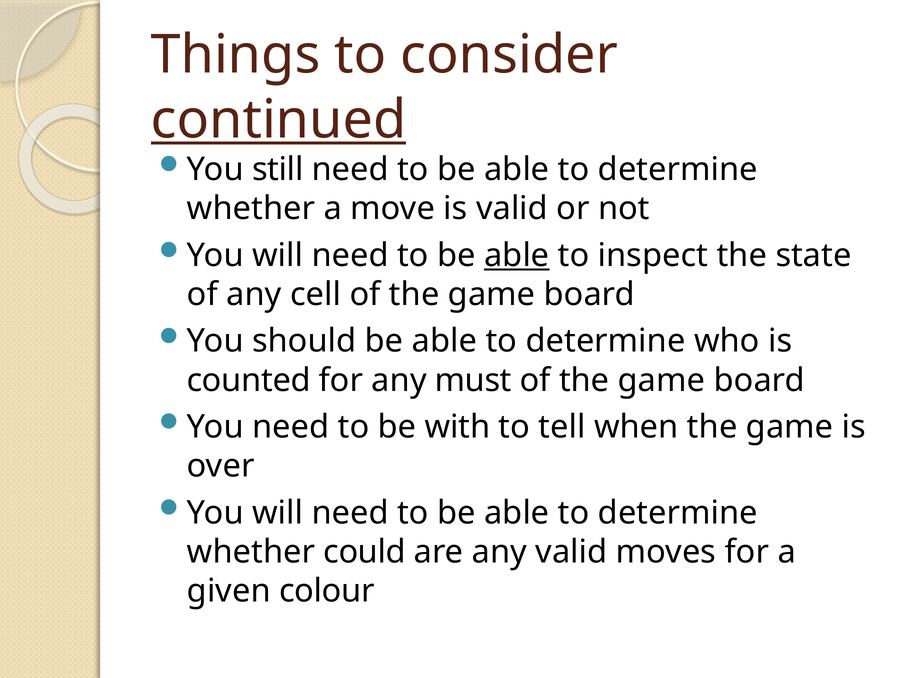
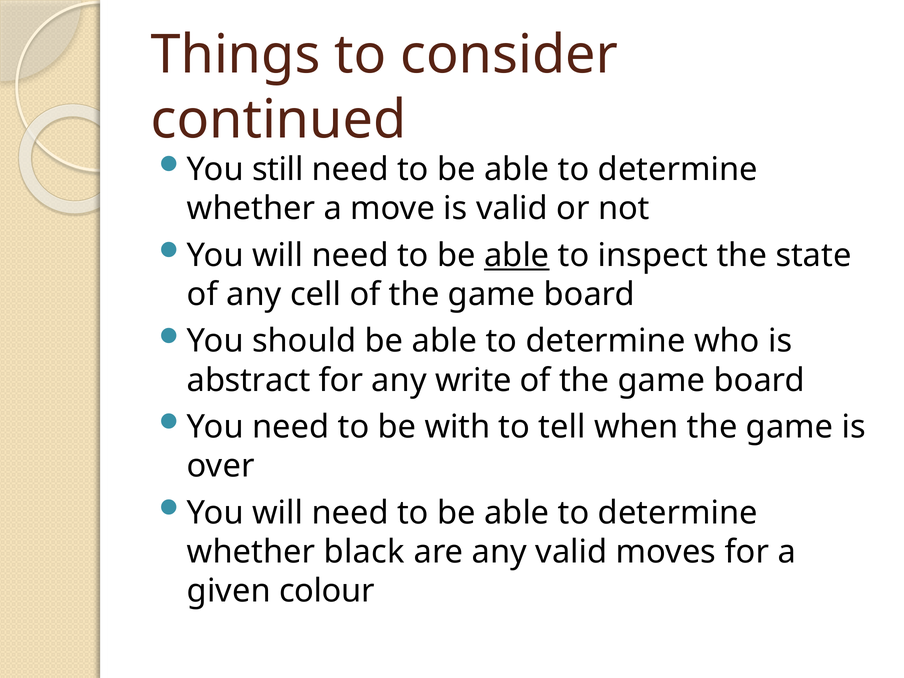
continued underline: present -> none
counted: counted -> abstract
must: must -> write
could: could -> black
